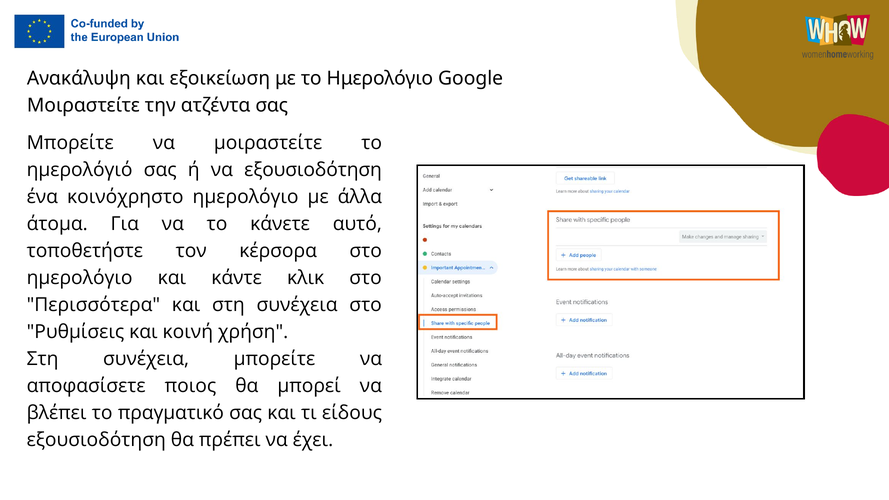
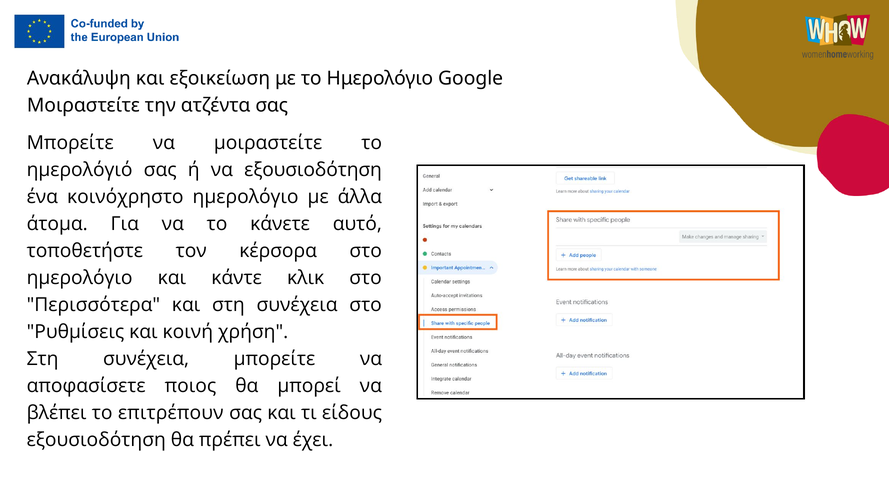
πραγματικό: πραγματικό -> επιτρέπουν
